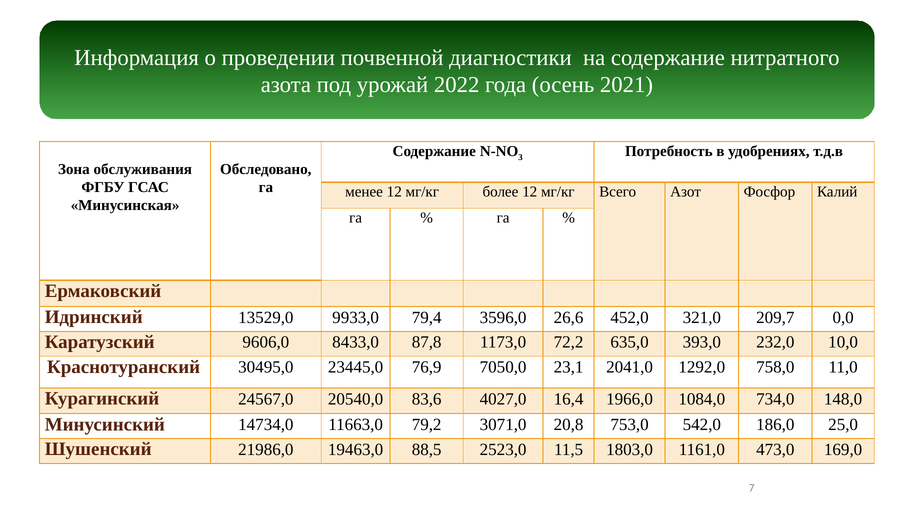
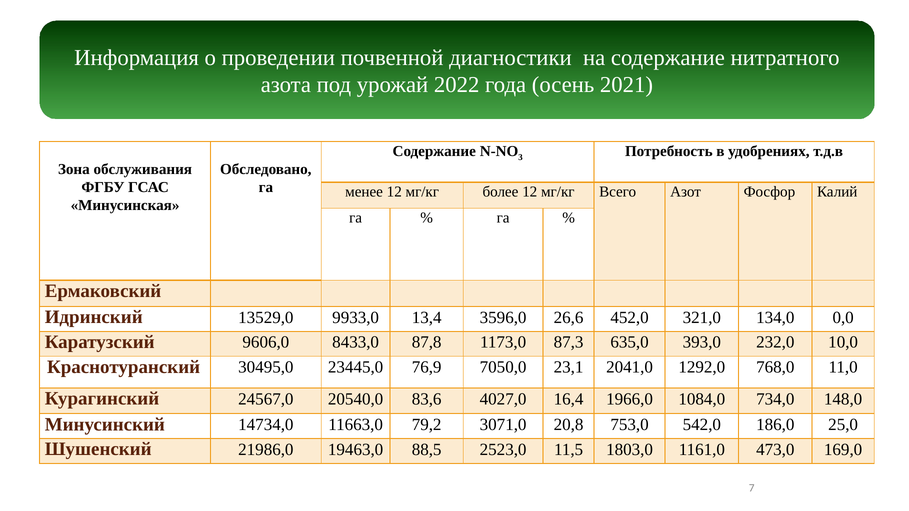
79,4: 79,4 -> 13,4
209,7: 209,7 -> 134,0
72,2: 72,2 -> 87,3
758,0: 758,0 -> 768,0
